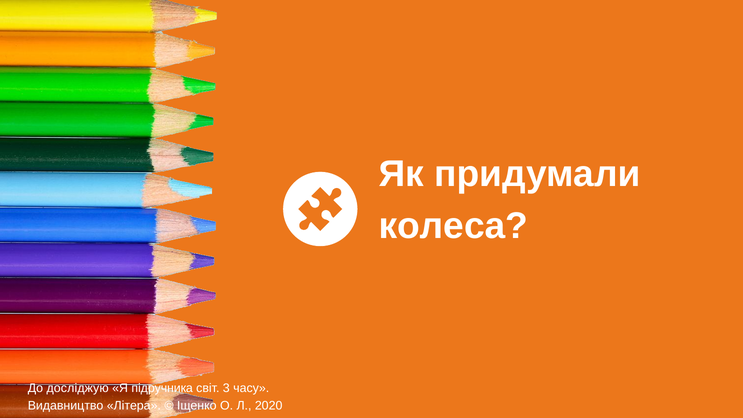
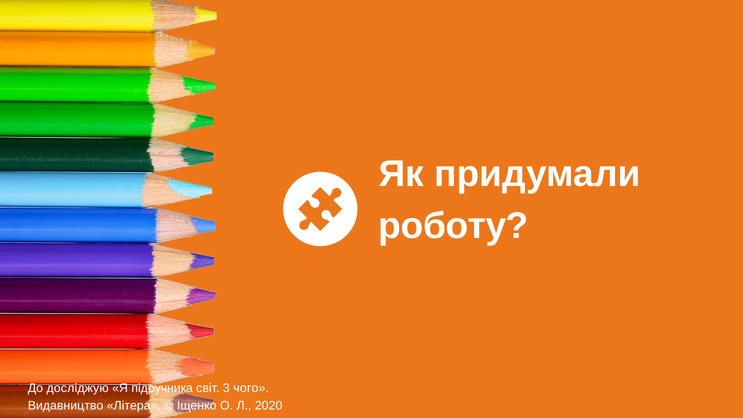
колеса: колеса -> роботу
часу: часу -> чого
